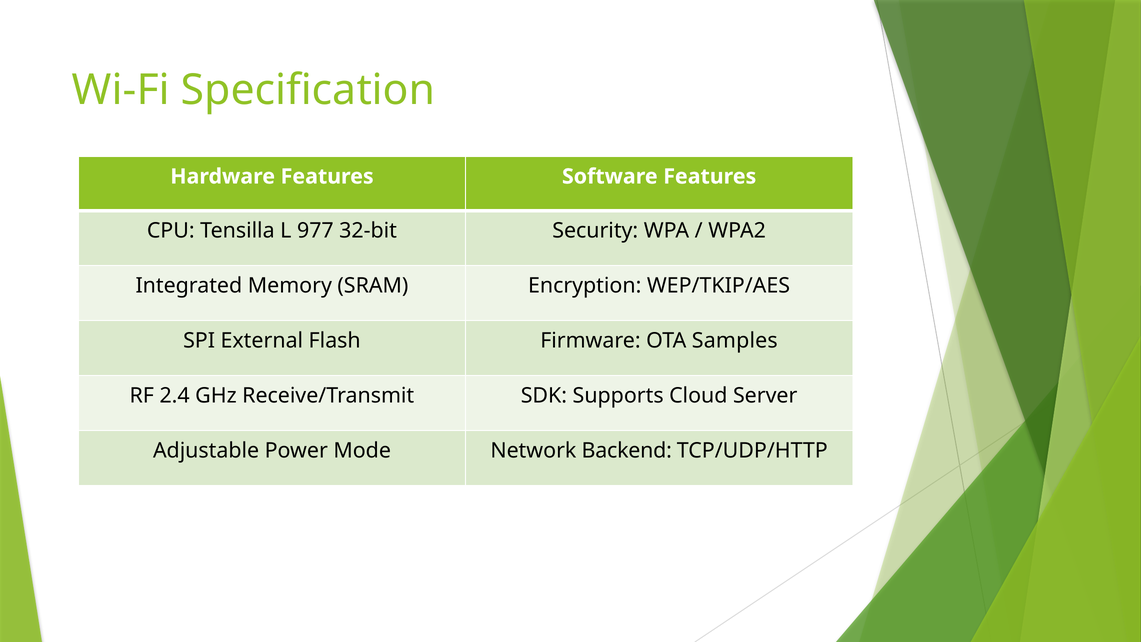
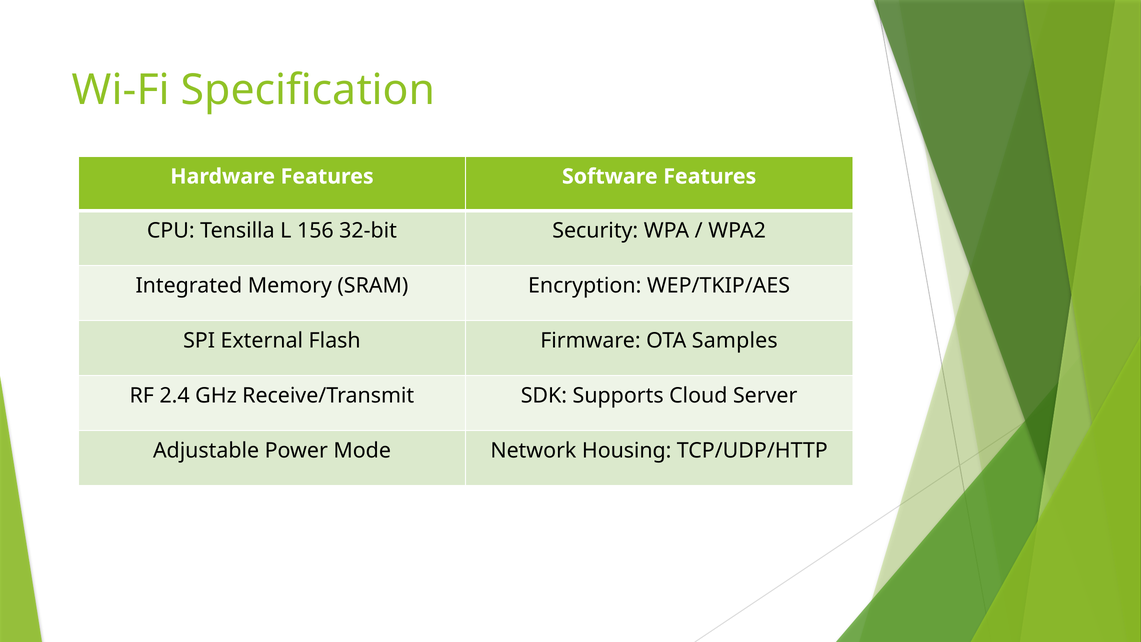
977: 977 -> 156
Backend: Backend -> Housing
